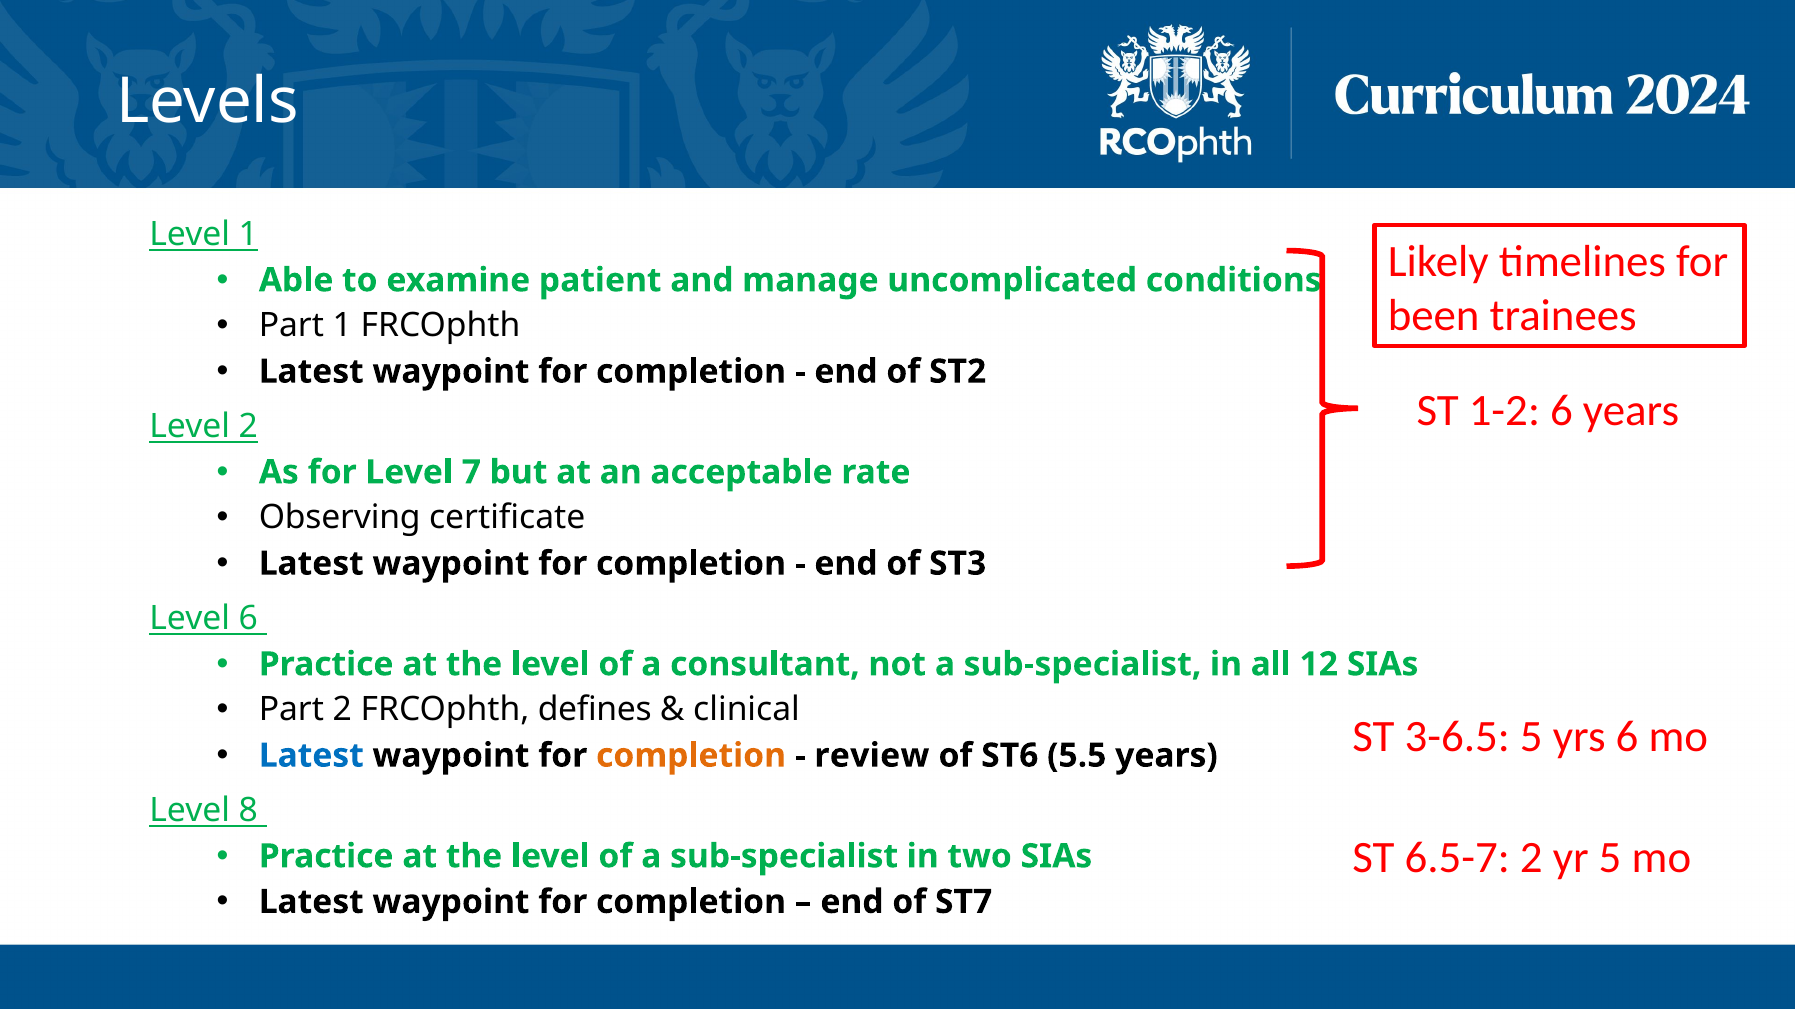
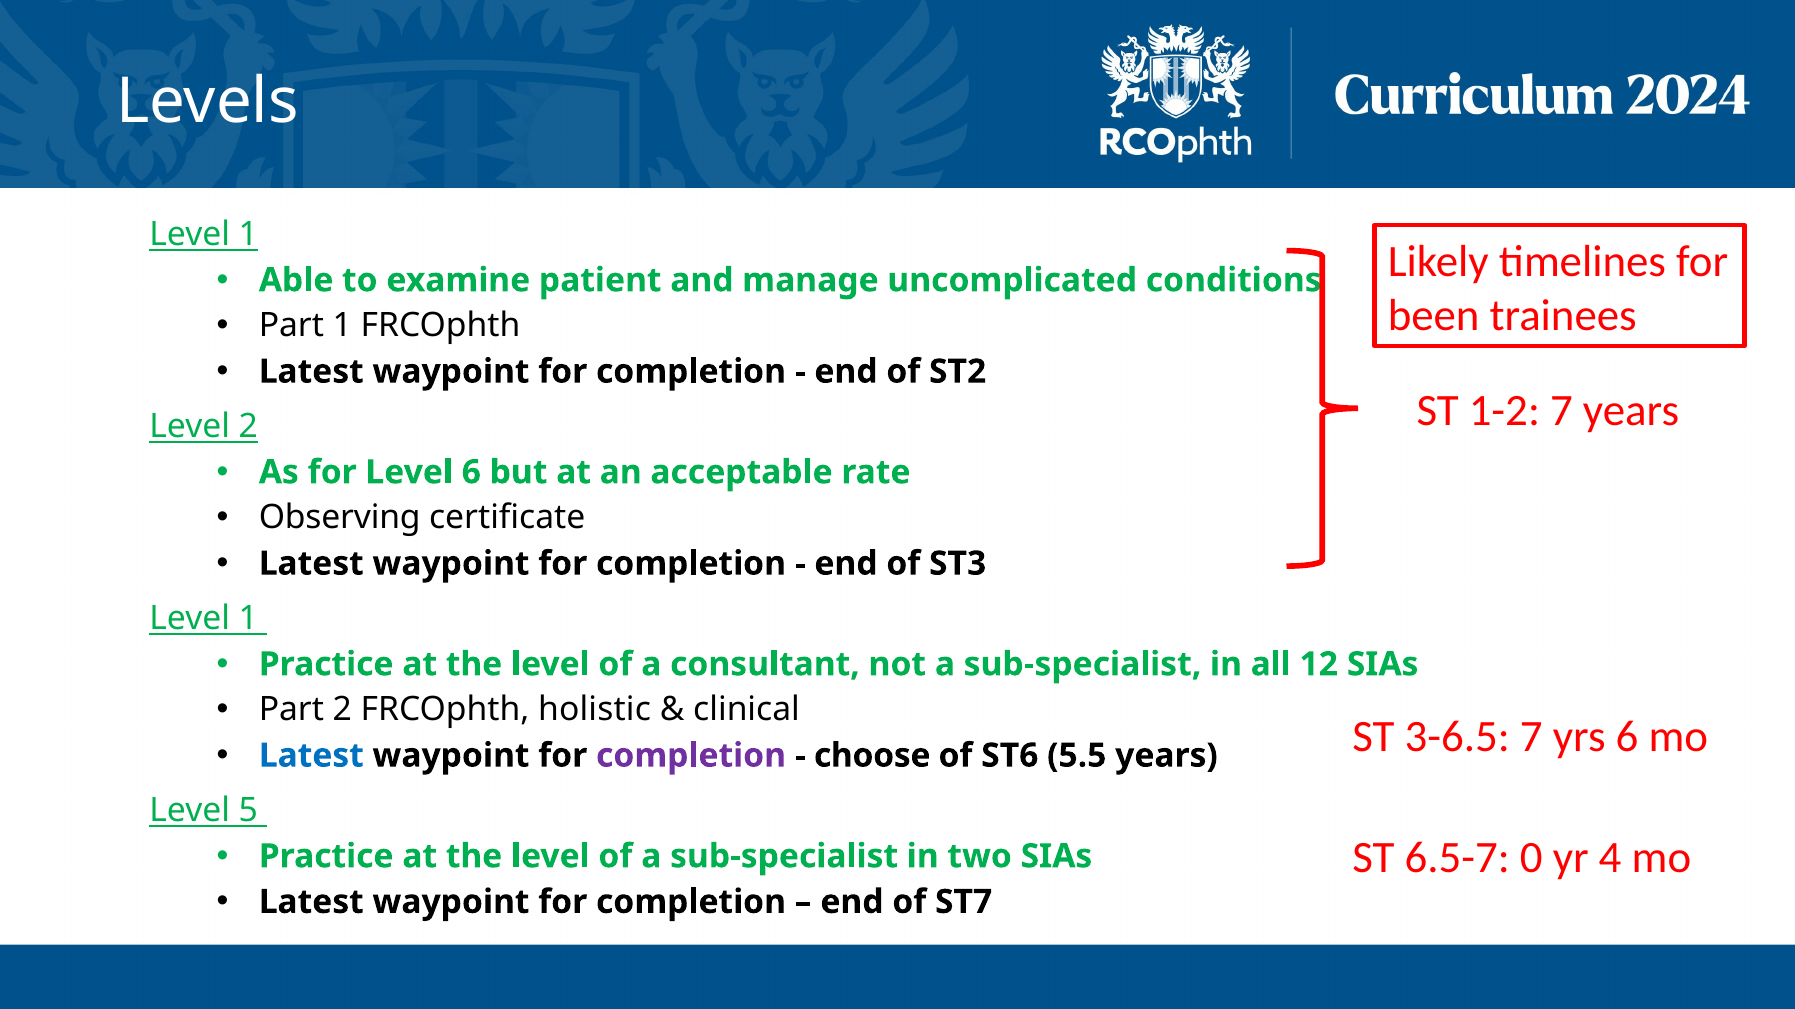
1-2 6: 6 -> 7
Level 7: 7 -> 6
6 at (248, 619): 6 -> 1
defines: defines -> holistic
3-6.5 5: 5 -> 7
completion at (691, 756) colour: orange -> purple
review: review -> choose
8: 8 -> 5
6.5-7 2: 2 -> 0
yr 5: 5 -> 4
